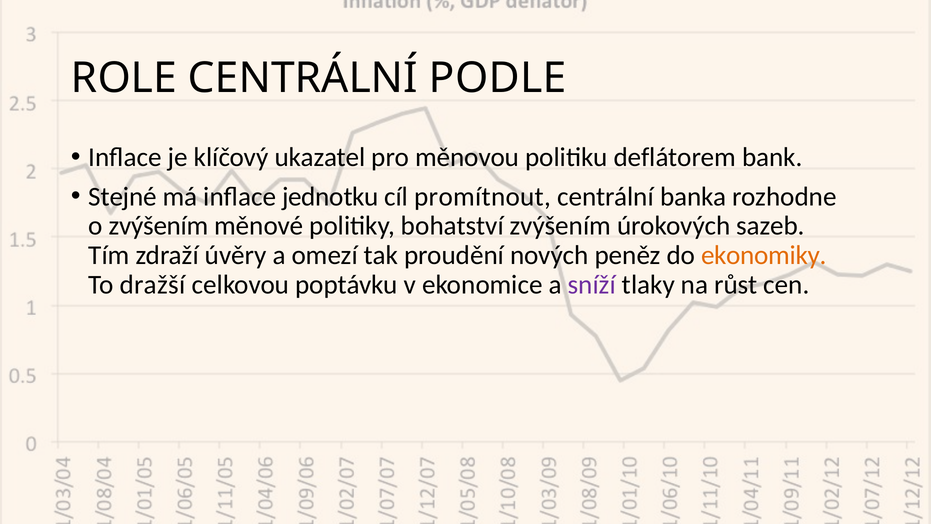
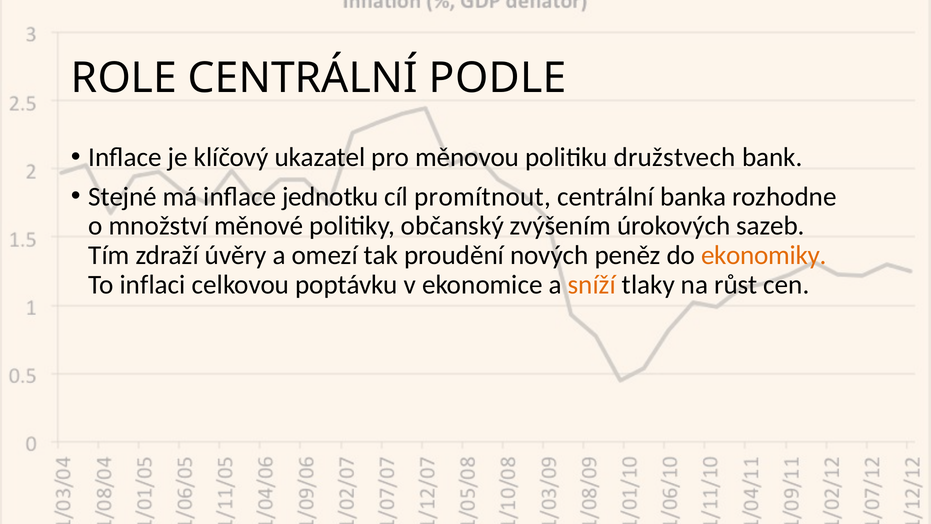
deflátorem: deflátorem -> družstvech
o zvýšením: zvýšením -> množství
bohatství: bohatství -> občanský
dražší: dražší -> inflaci
sníží colour: purple -> orange
